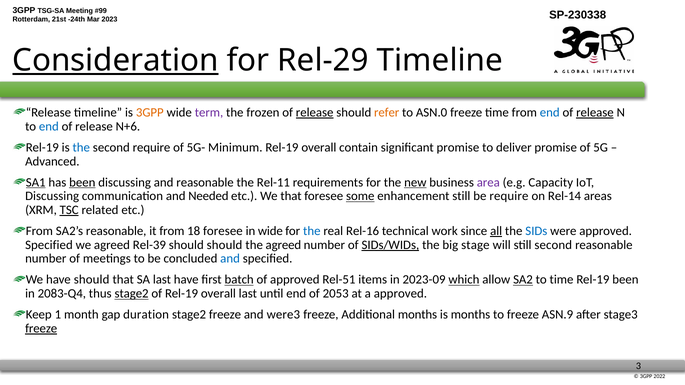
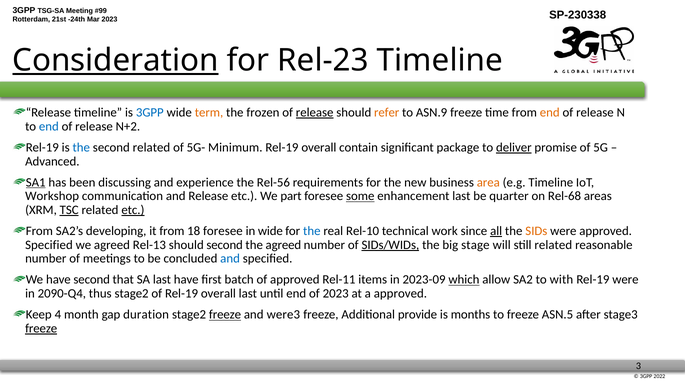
Rel-29: Rel-29 -> Rel-23
3GPP at (150, 113) colour: orange -> blue
term colour: purple -> orange
ASN.0: ASN.0 -> ASN.9
end at (550, 113) colour: blue -> orange
release at (595, 113) underline: present -> none
N+6: N+6 -> N+2
second require: require -> related
significant promise: promise -> package
deliver underline: none -> present
been at (82, 182) underline: present -> none
and reasonable: reasonable -> experience
Rel-11: Rel-11 -> Rel-56
new underline: present -> none
area colour: purple -> orange
e.g Capacity: Capacity -> Timeline
Discussing at (52, 196): Discussing -> Workshop
and Needed: Needed -> Release
We that: that -> part
enhancement still: still -> last
be require: require -> quarter
Rel-14: Rel-14 -> Rel-68
etc at (133, 210) underline: none -> present
SA2’s reasonable: reasonable -> developing
Rel-16: Rel-16 -> Rel-10
SIDs colour: blue -> orange
Rel-39: Rel-39 -> Rel-13
should should: should -> second
still second: second -> related
have should: should -> second
batch underline: present -> none
Rel-51: Rel-51 -> Rel-11
SA2 underline: present -> none
to time: time -> with
Rel-19 been: been -> were
2083-Q4: 2083-Q4 -> 2090-Q4
stage2 at (132, 294) underline: present -> none
of 2053: 2053 -> 2023
1: 1 -> 4
freeze at (225, 315) underline: none -> present
Additional months: months -> provide
ASN.9: ASN.9 -> ASN.5
